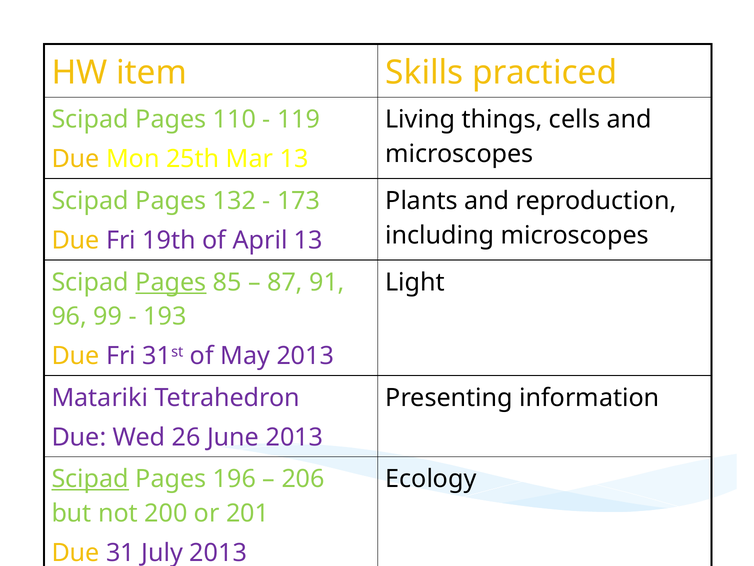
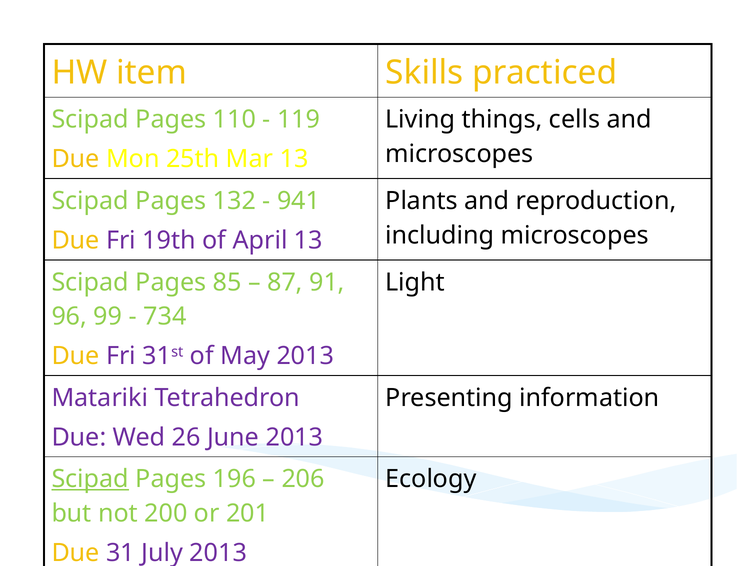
173: 173 -> 941
Pages at (171, 282) underline: present -> none
193: 193 -> 734
